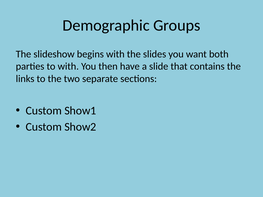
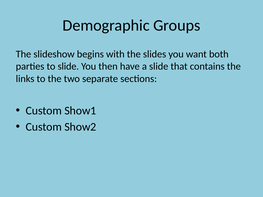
to with: with -> slide
